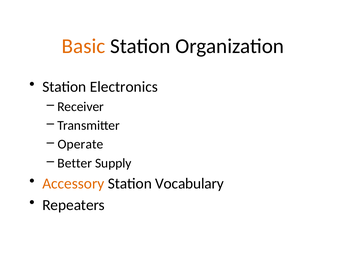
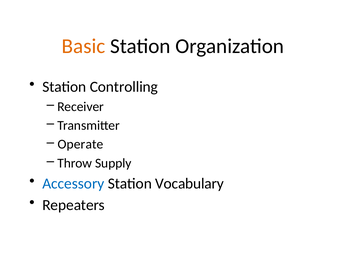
Electronics: Electronics -> Controlling
Better: Better -> Throw
Accessory colour: orange -> blue
